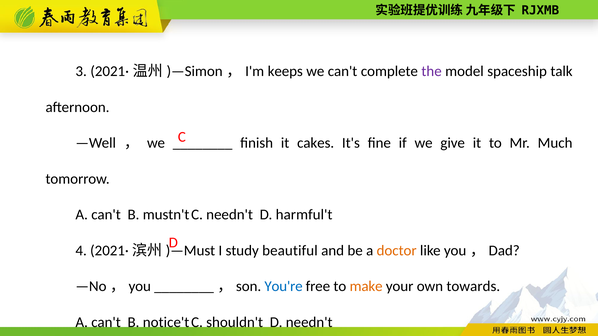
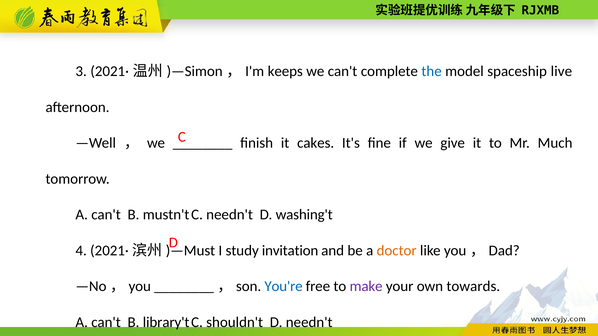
the colour: purple -> blue
talk: talk -> live
harmful't: harmful't -> washing't
beautiful: beautiful -> invitation
make colour: orange -> purple
notice't: notice't -> library't
